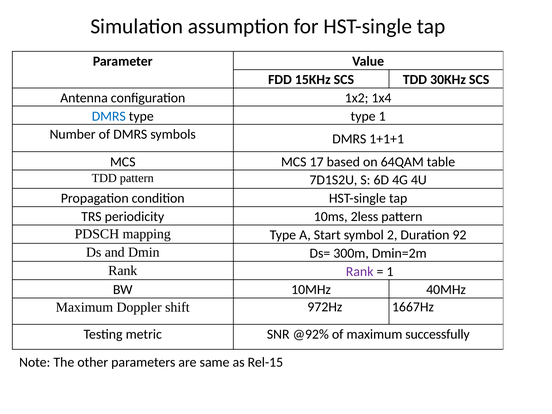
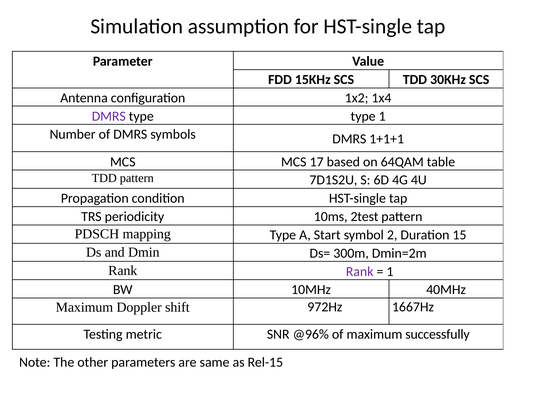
DMRS at (109, 116) colour: blue -> purple
2less: 2less -> 2test
92: 92 -> 15
@92%: @92% -> @96%
